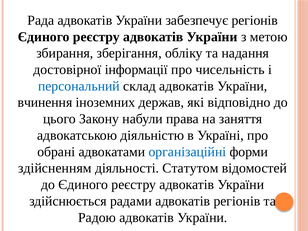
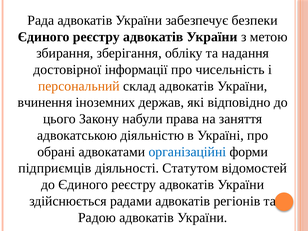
забезпечує регіонів: регіонів -> безпеки
персональний colour: blue -> orange
здійсненням: здійсненням -> підприємців
